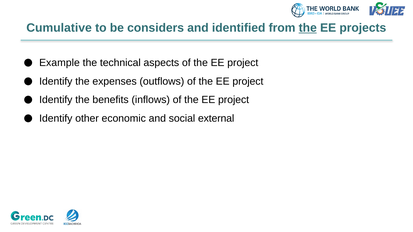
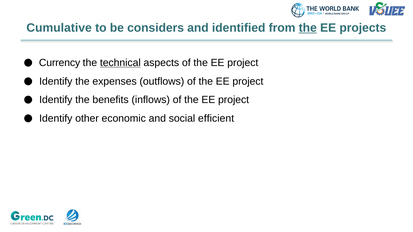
Example: Example -> Currency
technical underline: none -> present
external: external -> efficient
